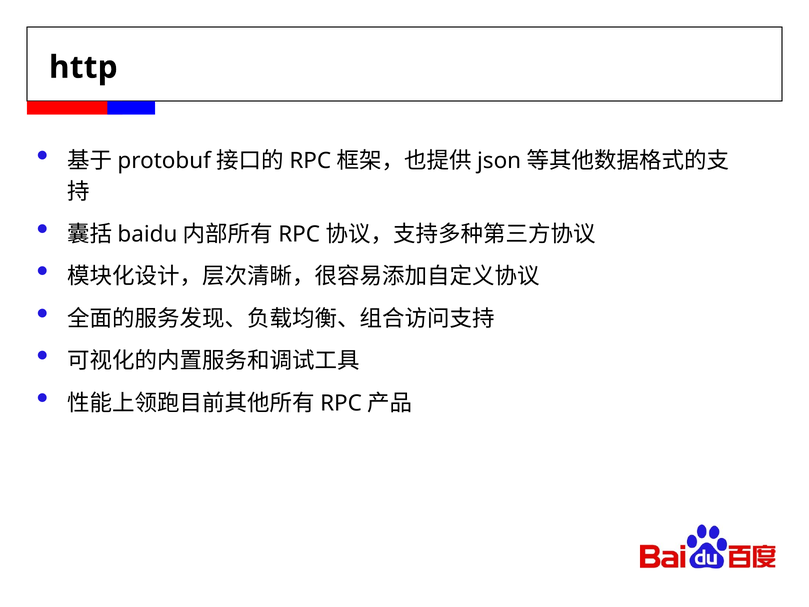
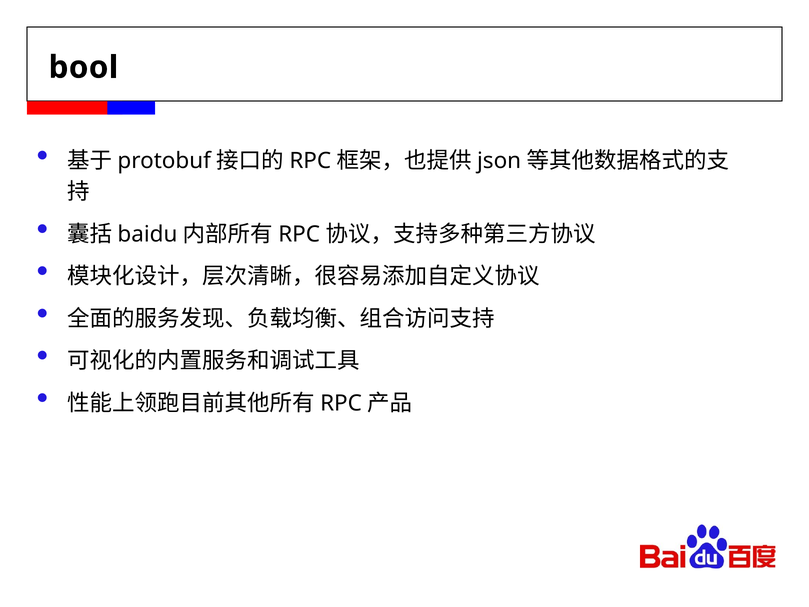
http: http -> bool
